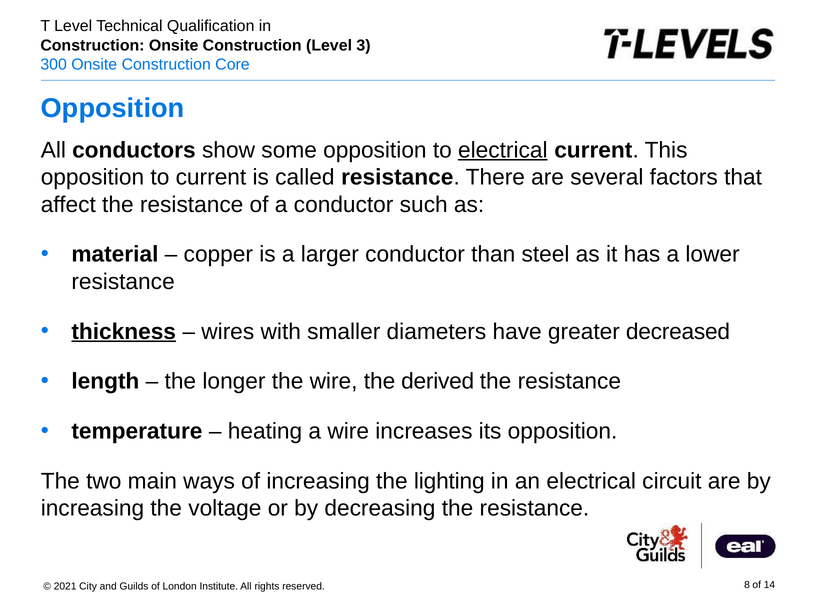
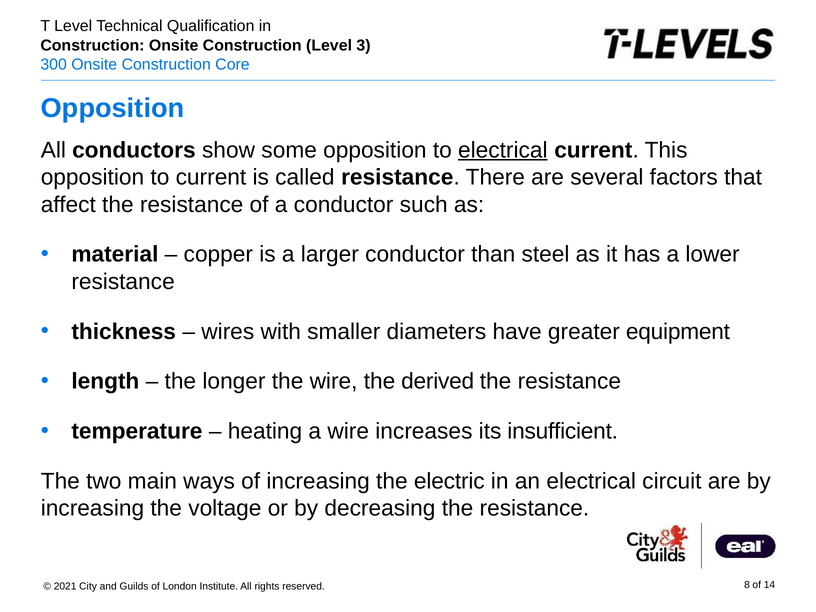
thickness underline: present -> none
decreased: decreased -> equipment
its opposition: opposition -> insufficient
lighting: lighting -> electric
